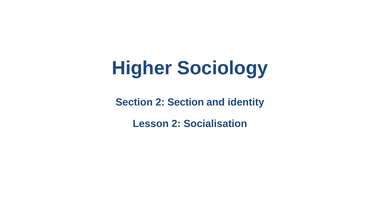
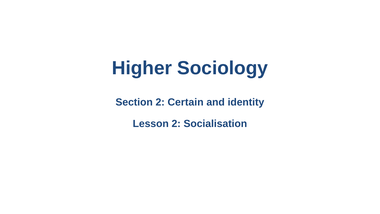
2 Section: Section -> Certain
